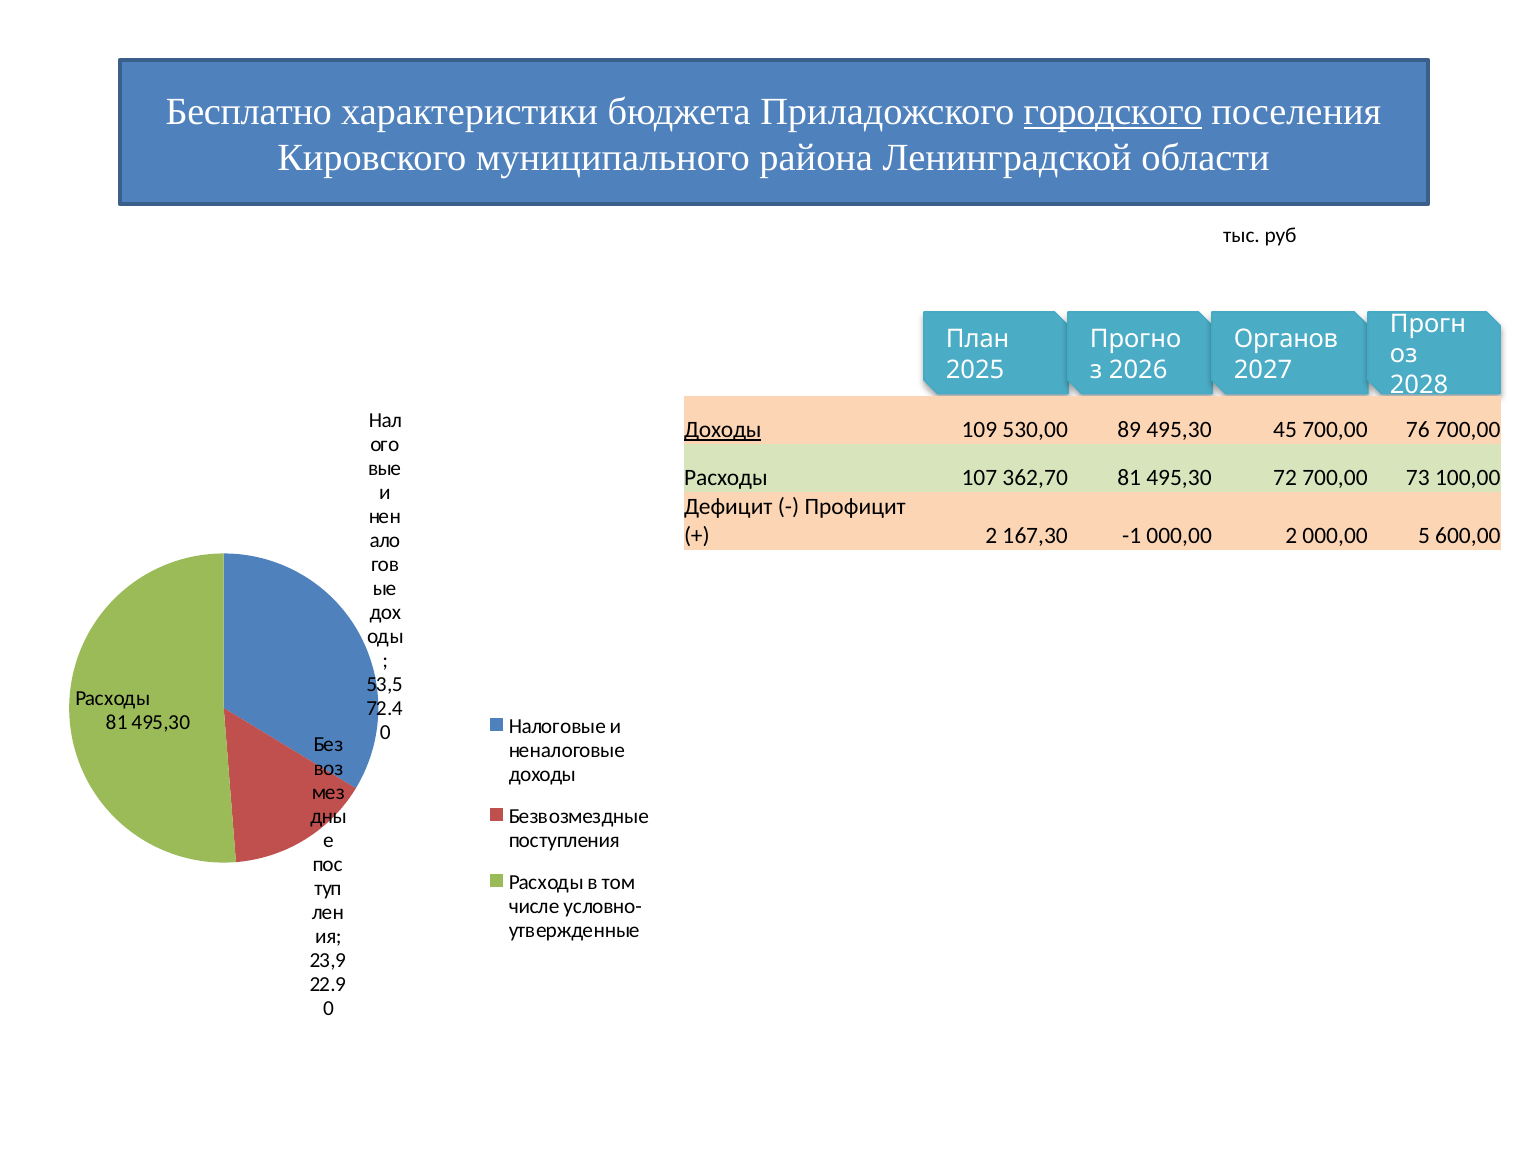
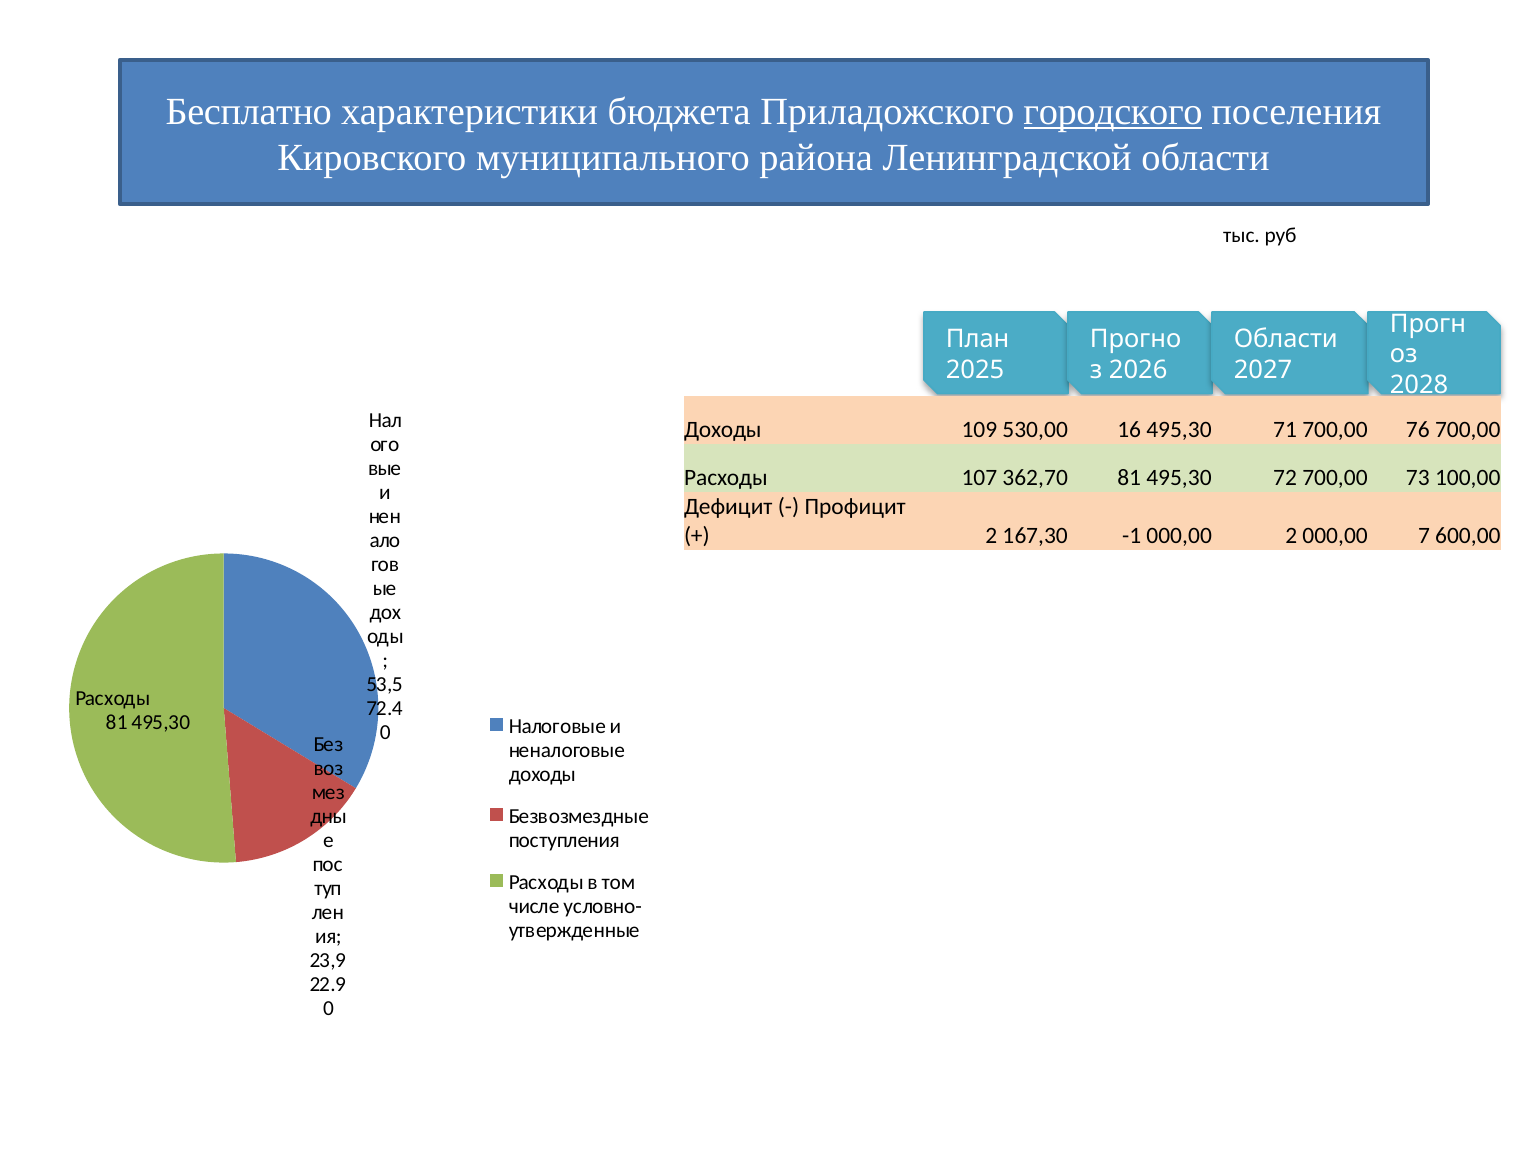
Органов at (1286, 339): Органов -> Области
Доходы at (723, 430) underline: present -> none
89: 89 -> 16
45: 45 -> 71
5: 5 -> 7
